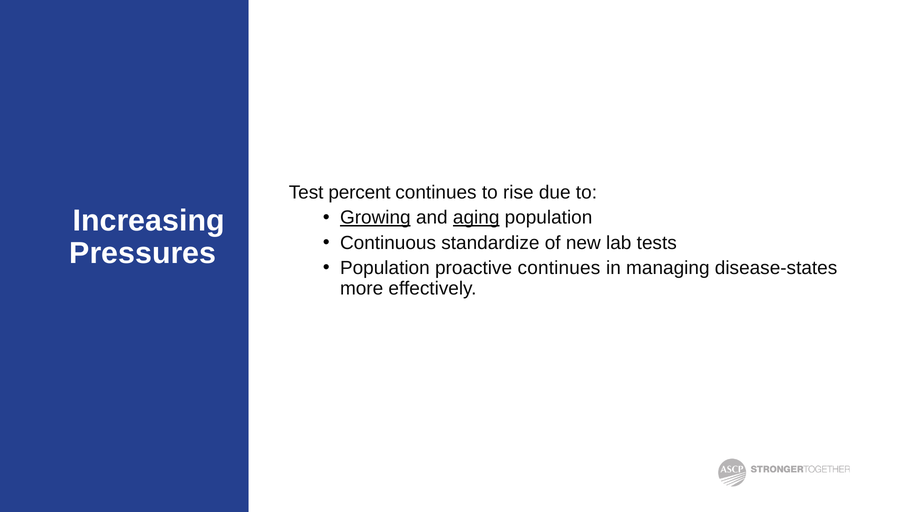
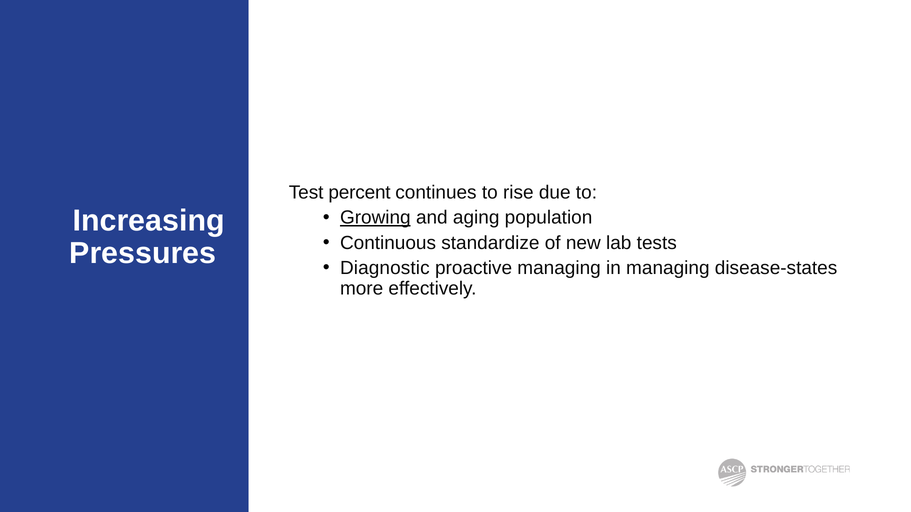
aging underline: present -> none
Population at (385, 268): Population -> Diagnostic
proactive continues: continues -> managing
